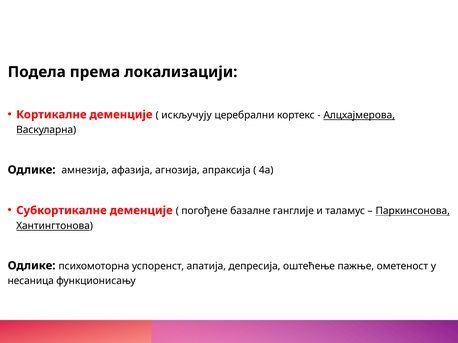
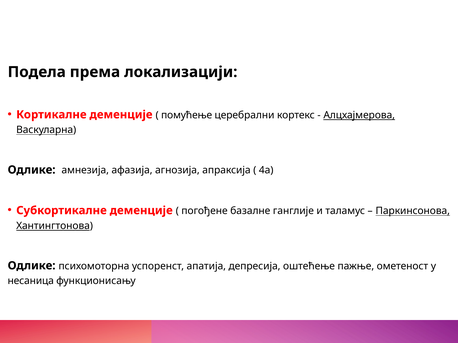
искључују: искључују -> помућење
